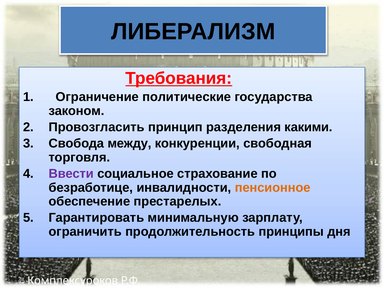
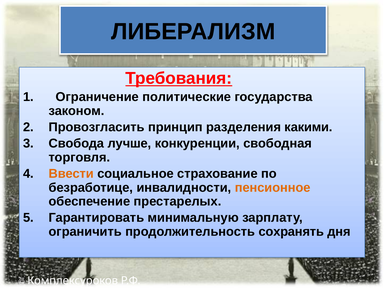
между: между -> лучше
Ввести colour: purple -> orange
принципы: принципы -> сохранять
